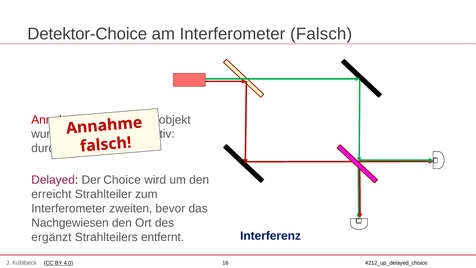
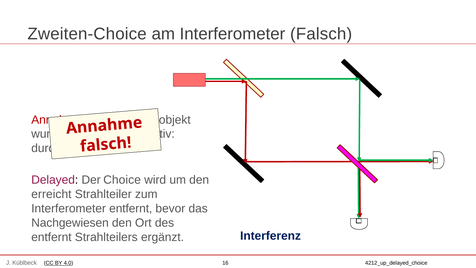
Detektor-Choice: Detektor-Choice -> Zweiten-Choice
Interferometer zweiten: zweiten -> entfernt
ergänzt at (51, 237): ergänzt -> entfernt
entfernt: entfernt -> ergänzt
